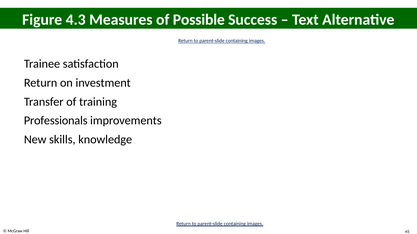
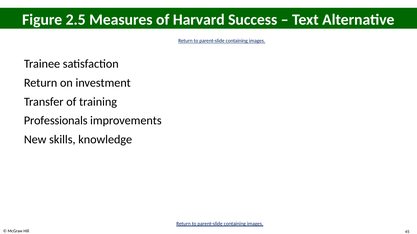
4.3: 4.3 -> 2.5
Possible: Possible -> Harvard
